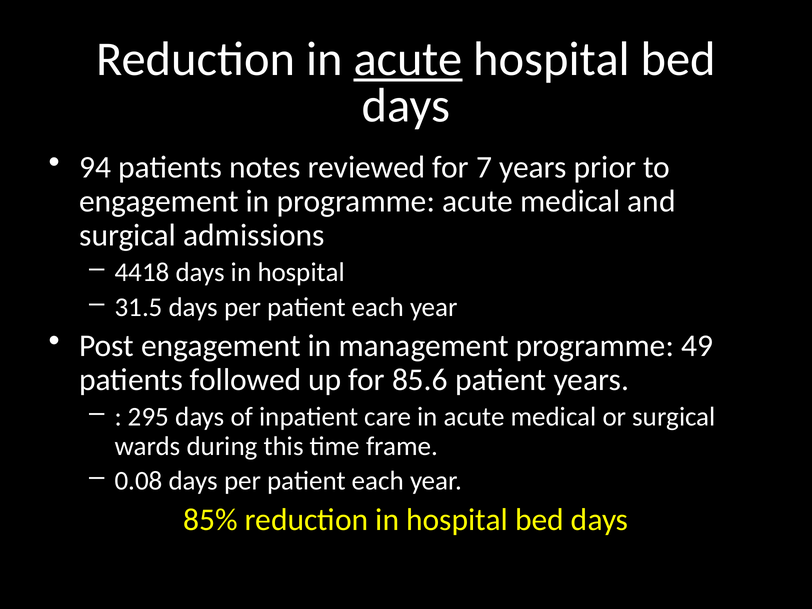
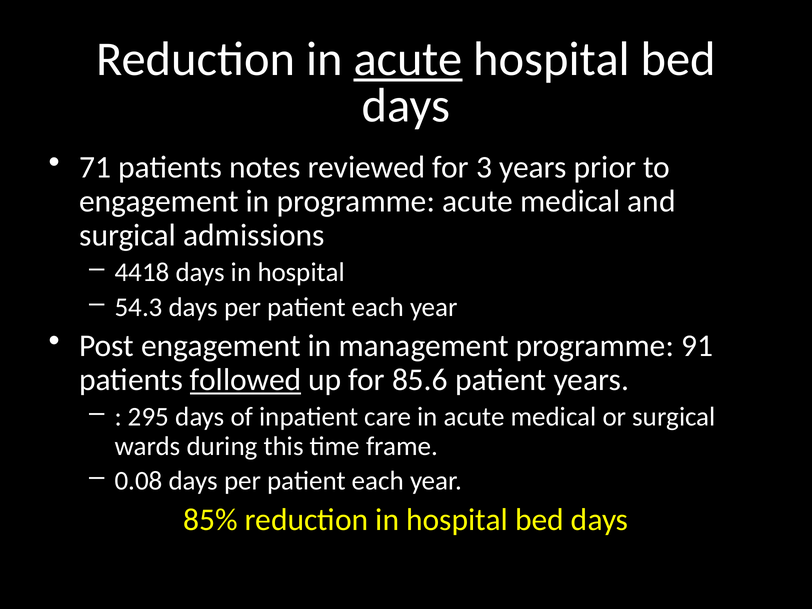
94: 94 -> 71
7: 7 -> 3
31.5: 31.5 -> 54.3
49: 49 -> 91
followed underline: none -> present
